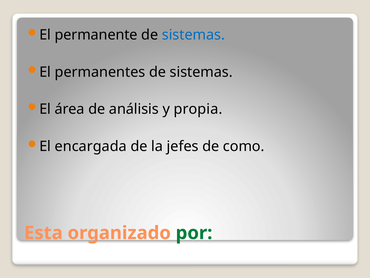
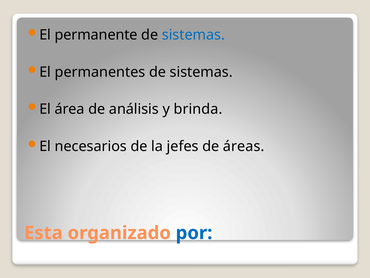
propia: propia -> brinda
encargada: encargada -> necesarios
como: como -> áreas
por colour: green -> blue
